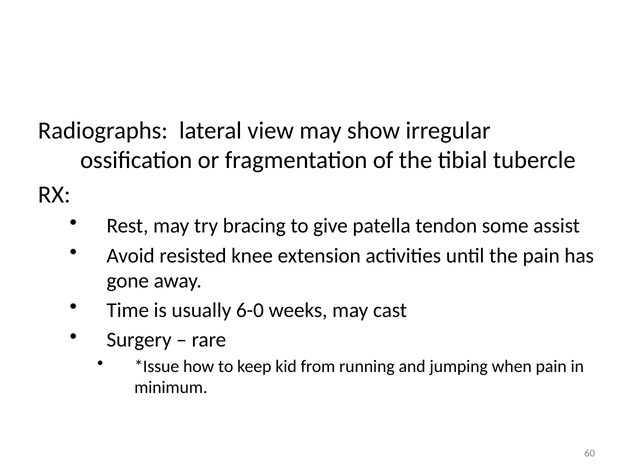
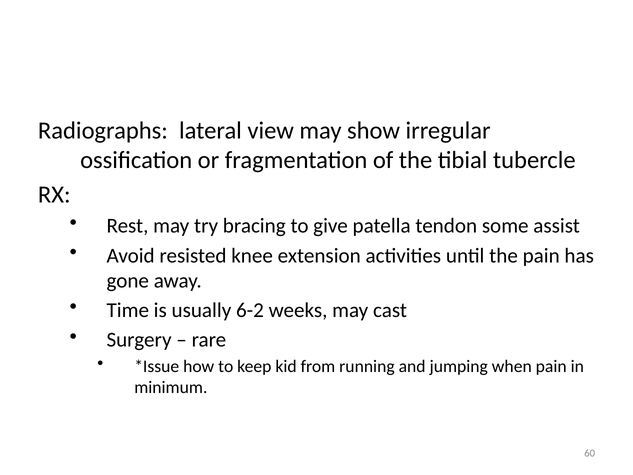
6-0: 6-0 -> 6-2
